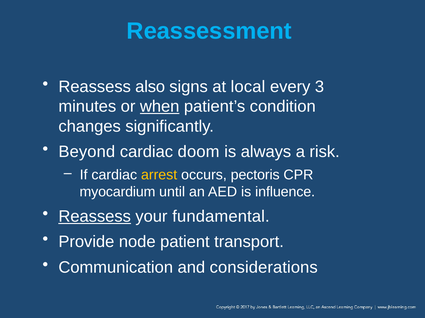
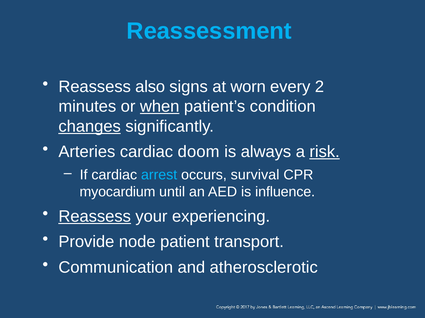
local: local -> worn
3: 3 -> 2
changes underline: none -> present
Beyond: Beyond -> Arteries
risk underline: none -> present
arrest colour: yellow -> light blue
pectoris: pectoris -> survival
fundamental: fundamental -> experiencing
considerations: considerations -> atherosclerotic
